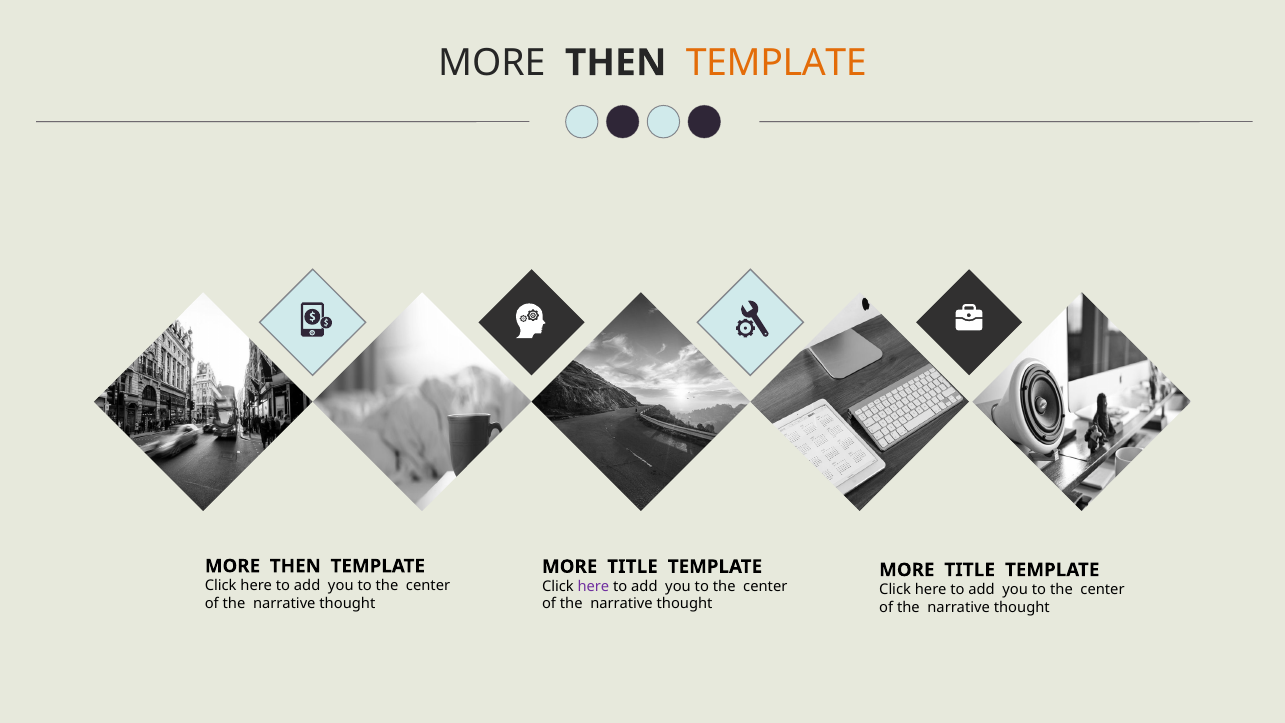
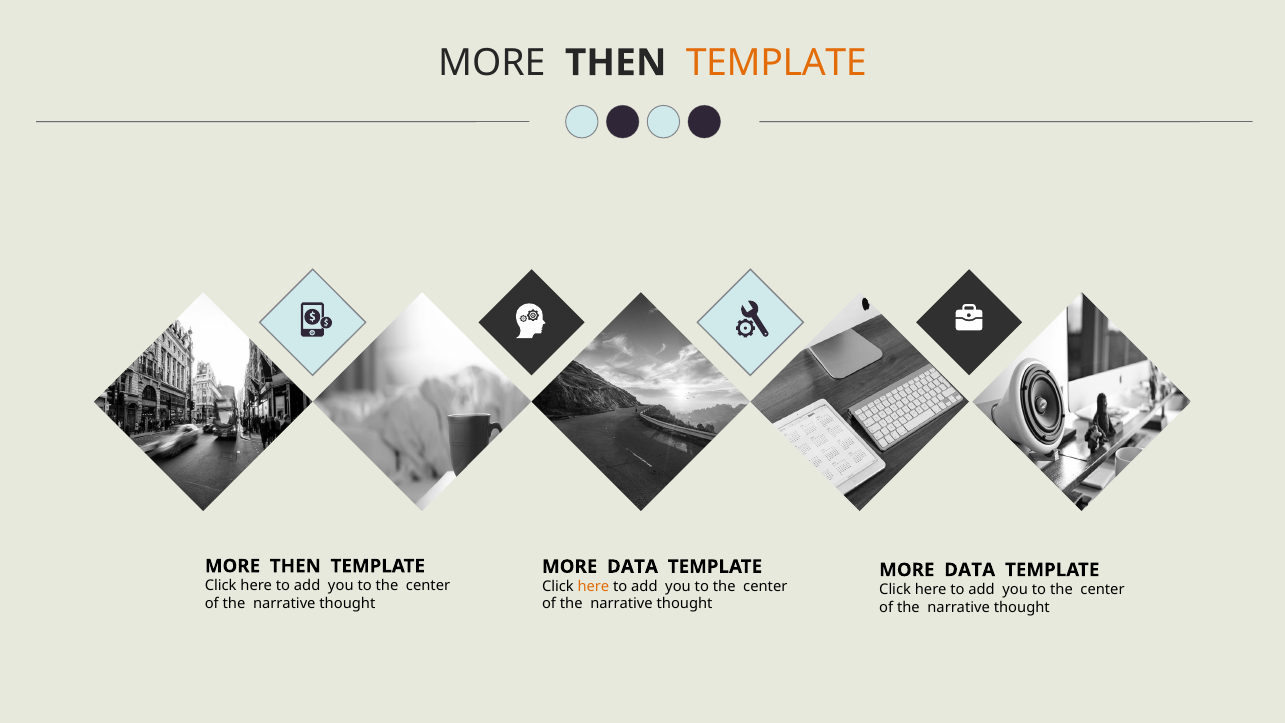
TITLE at (633, 566): TITLE -> DATA
TITLE at (970, 570): TITLE -> DATA
here at (593, 586) colour: purple -> orange
